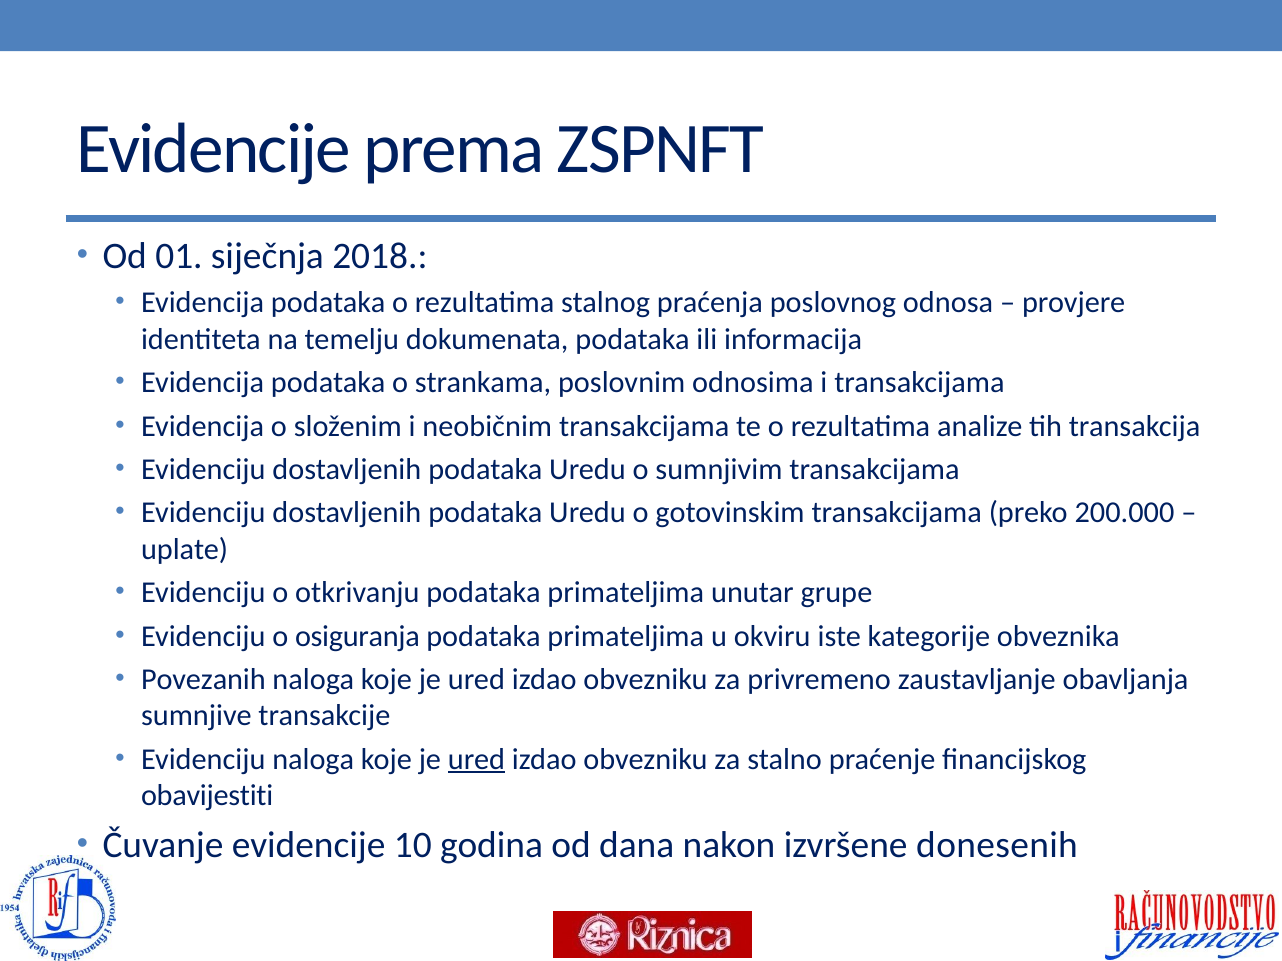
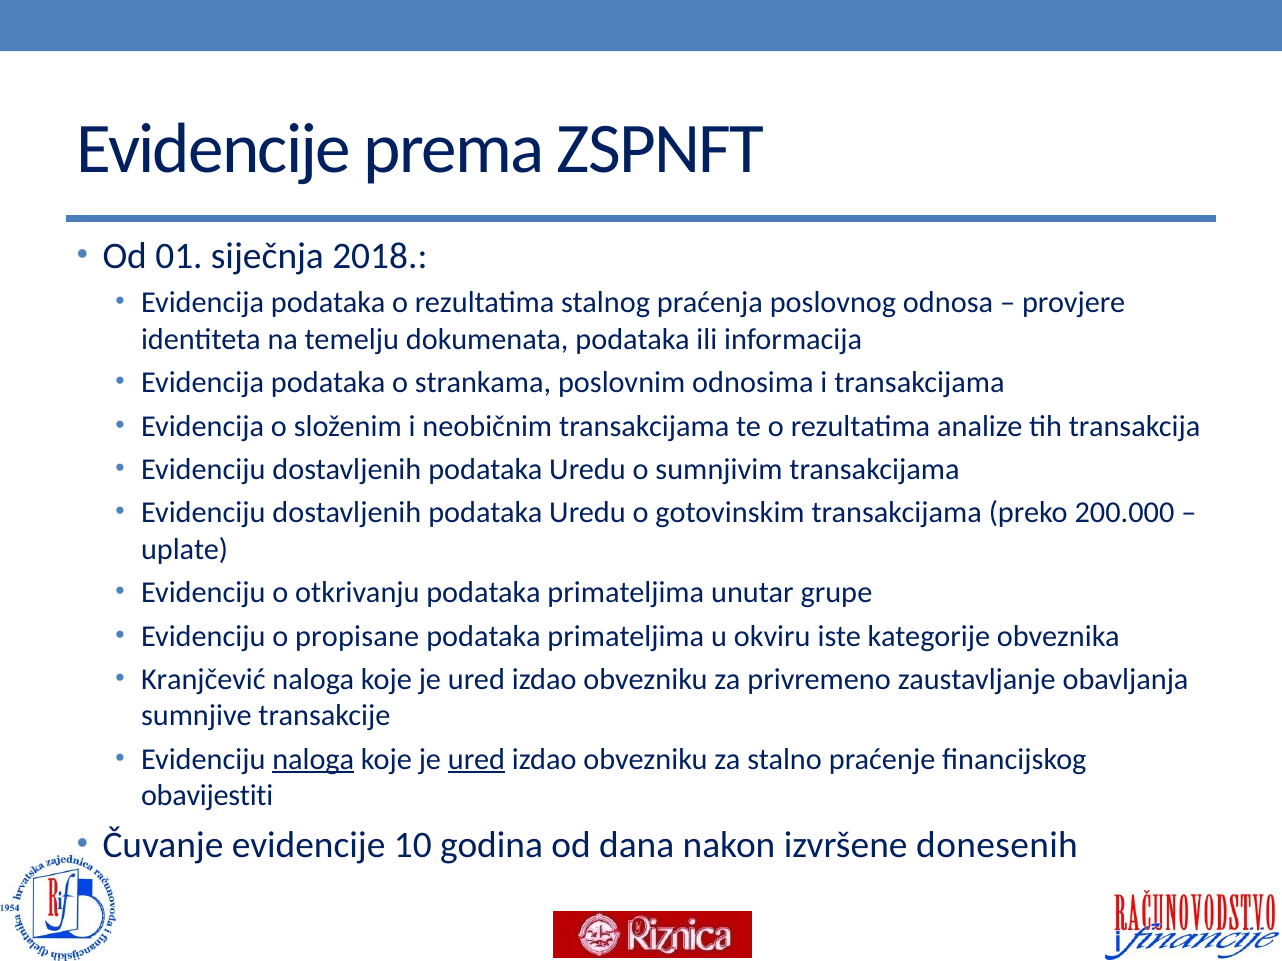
osiguranja: osiguranja -> propisane
Povezanih: Povezanih -> Kranjčević
naloga at (313, 760) underline: none -> present
